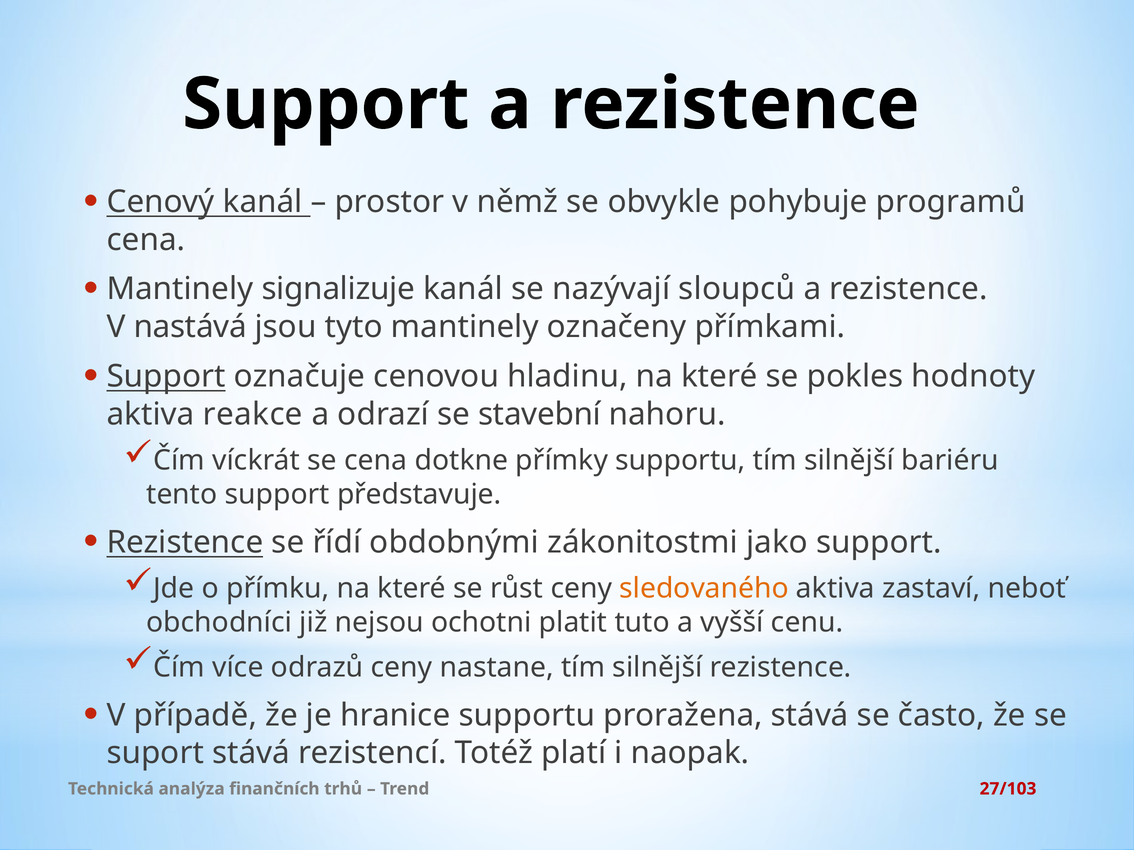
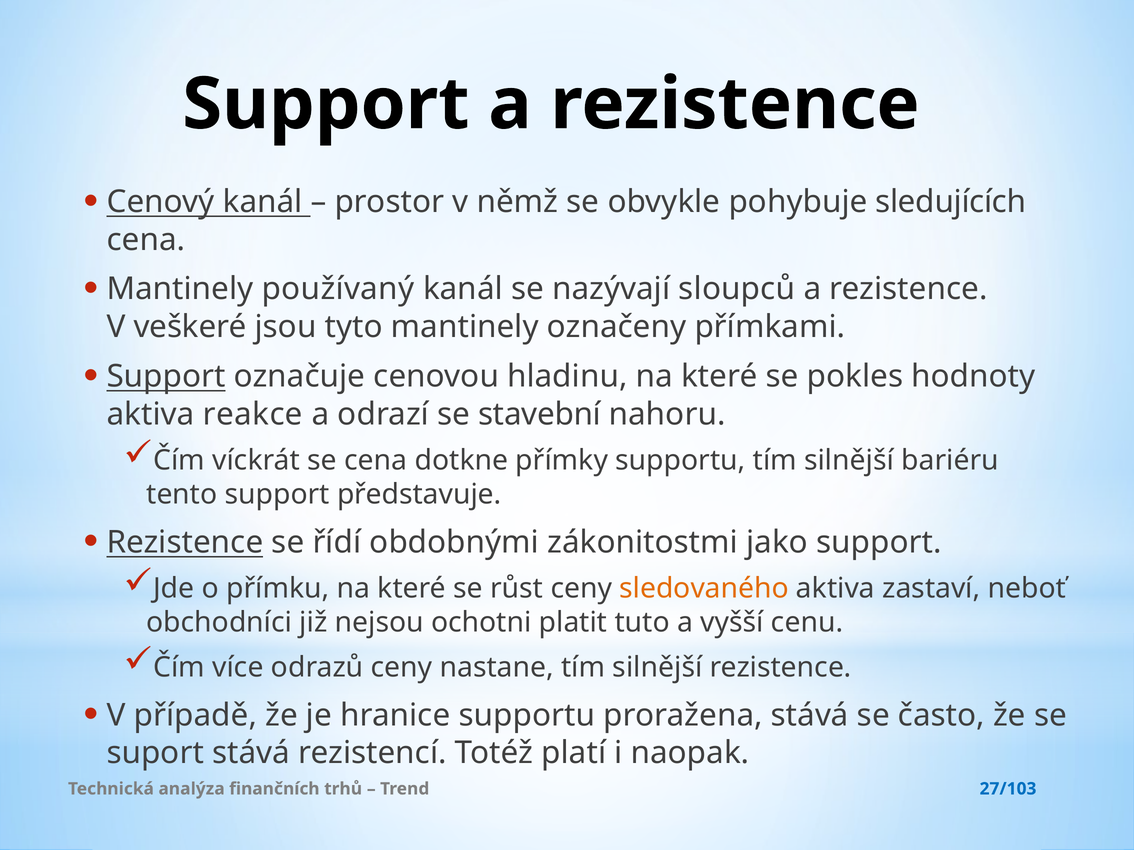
programů: programů -> sledujících
signalizuje: signalizuje -> používaný
nastává: nastává -> veškeré
27/103 colour: red -> blue
